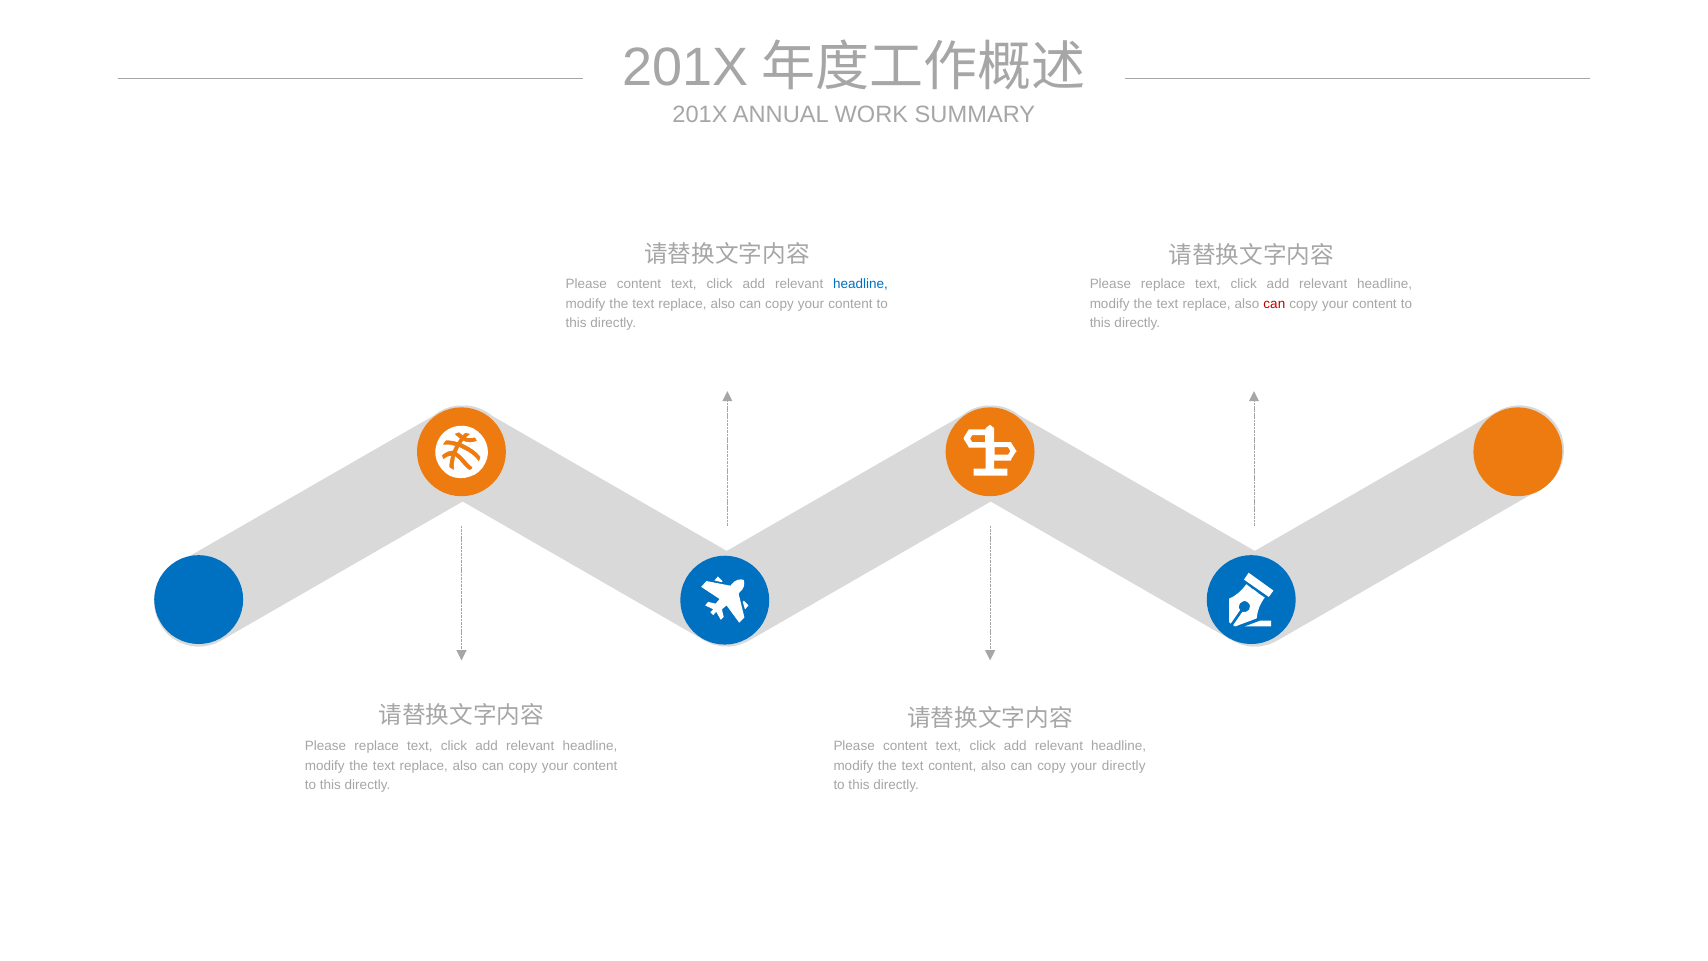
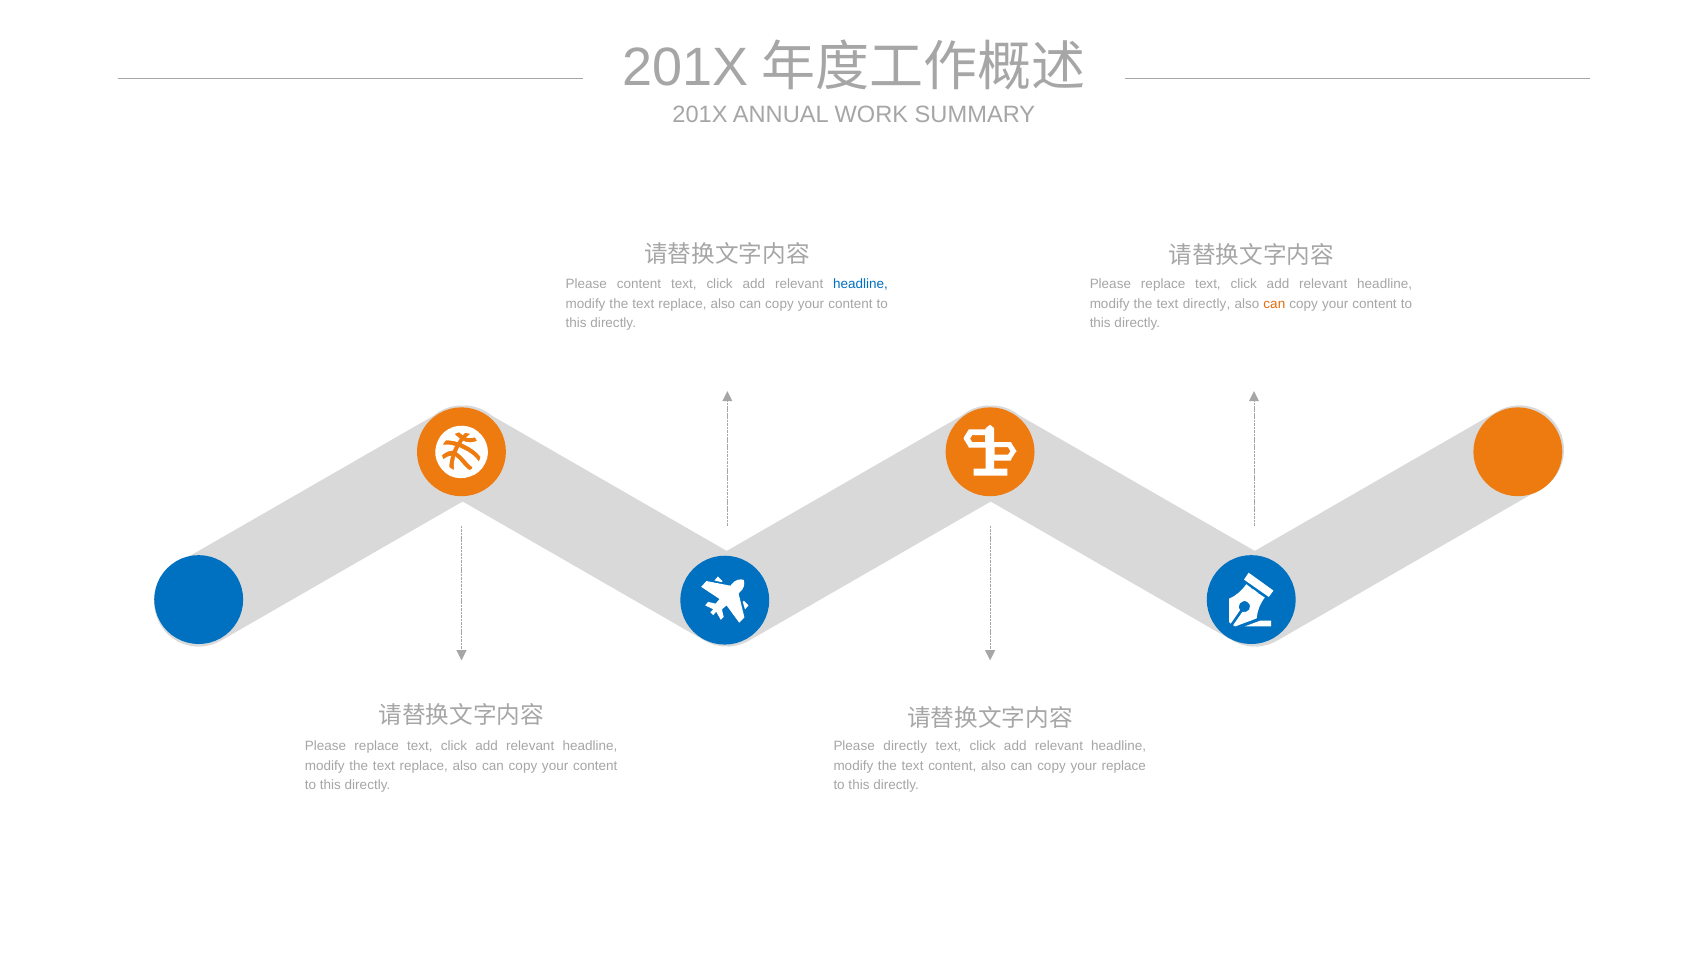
replace at (1207, 304): replace -> directly
can at (1274, 304) colour: red -> orange
content at (905, 746): content -> directly
your directly: directly -> replace
